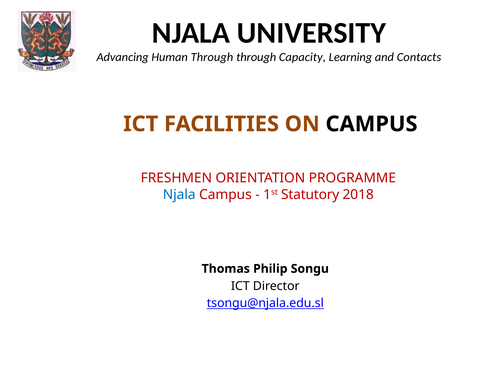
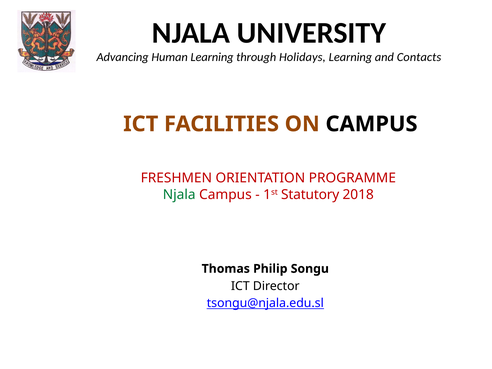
Human Through: Through -> Learning
Capacity: Capacity -> Holidays
Njala at (179, 195) colour: blue -> green
